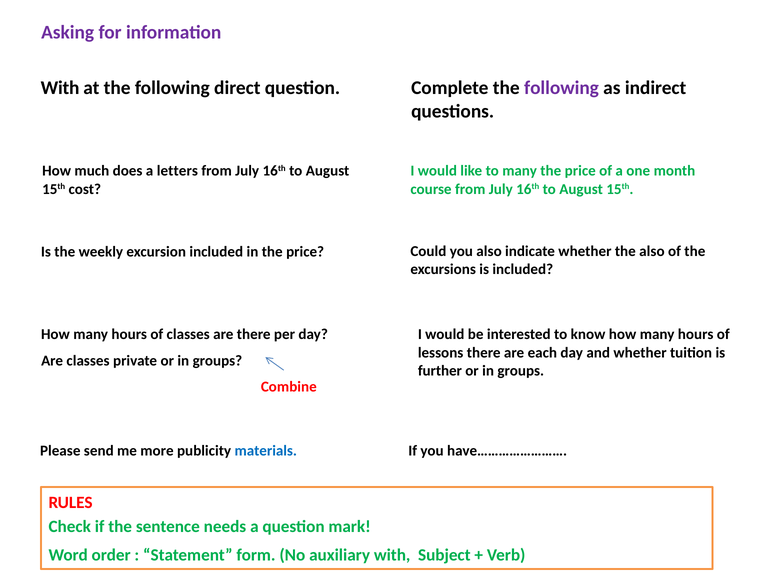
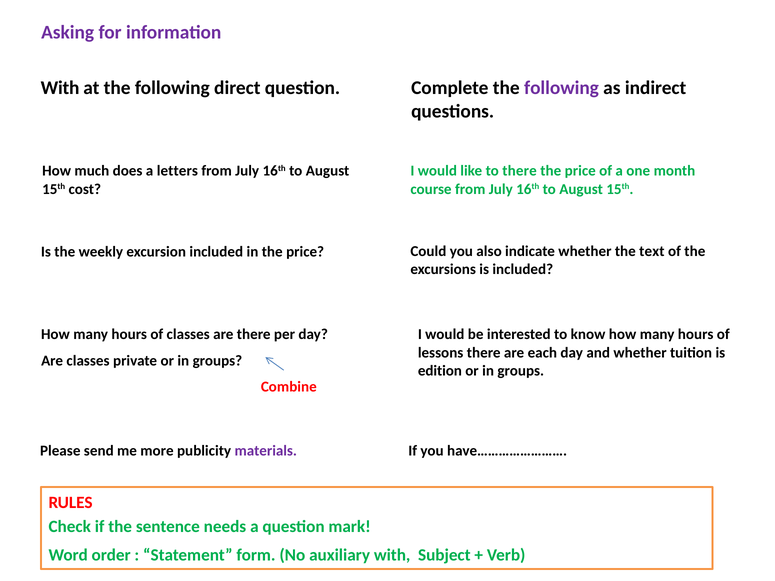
to many: many -> there
the also: also -> text
further: further -> edition
materials colour: blue -> purple
